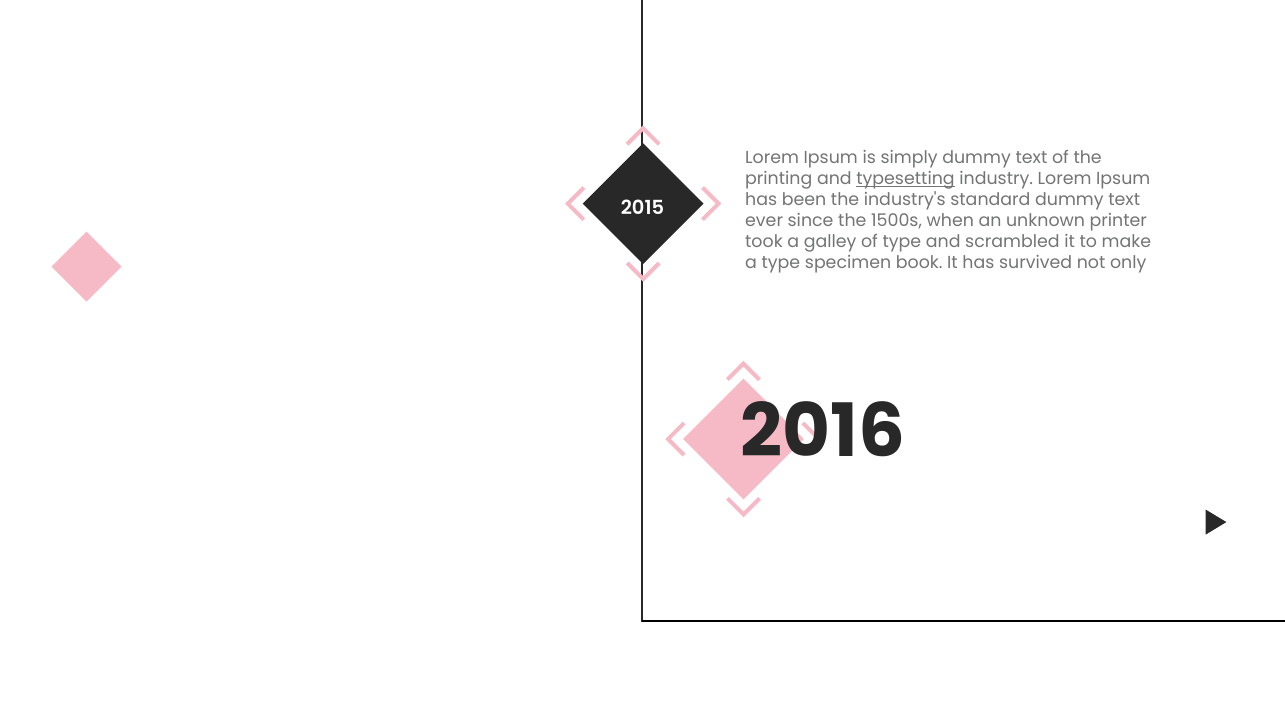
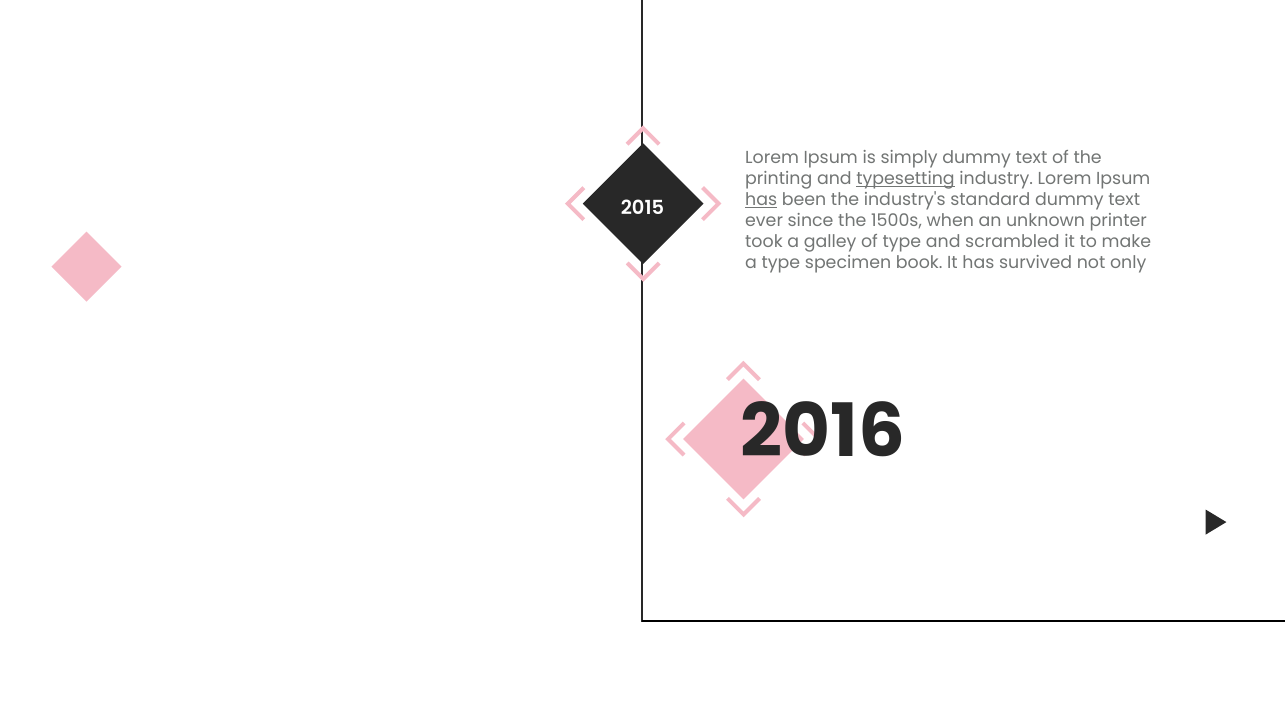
has at (761, 200) underline: none -> present
